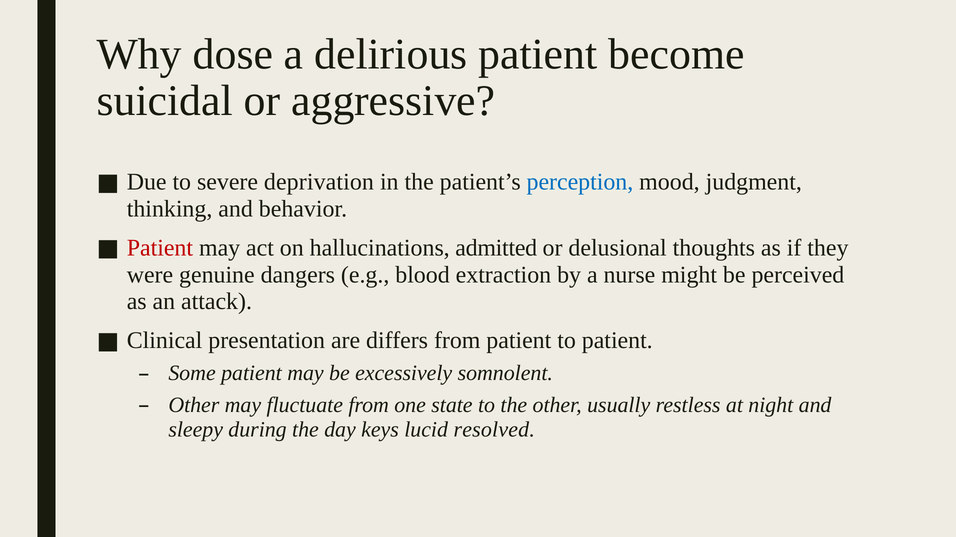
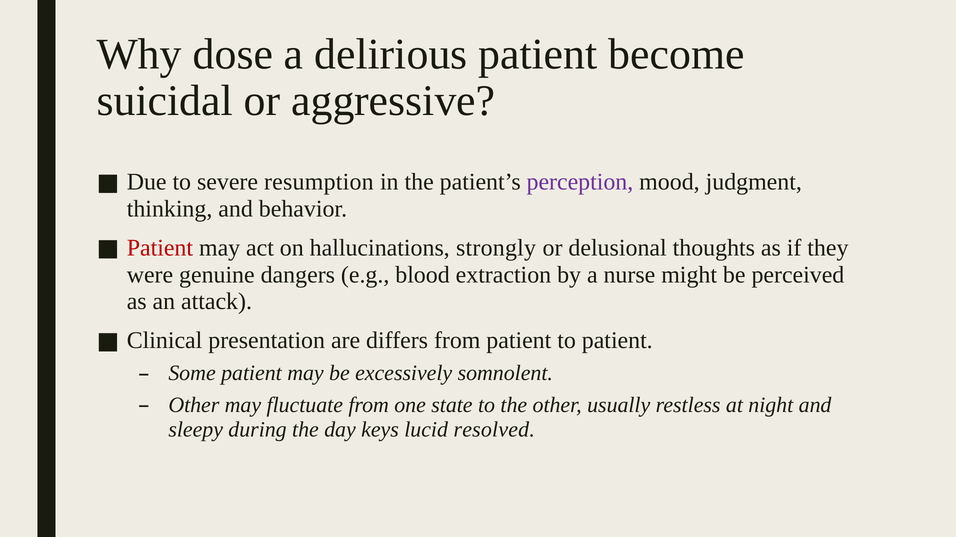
deprivation: deprivation -> resumption
perception colour: blue -> purple
admitted: admitted -> strongly
